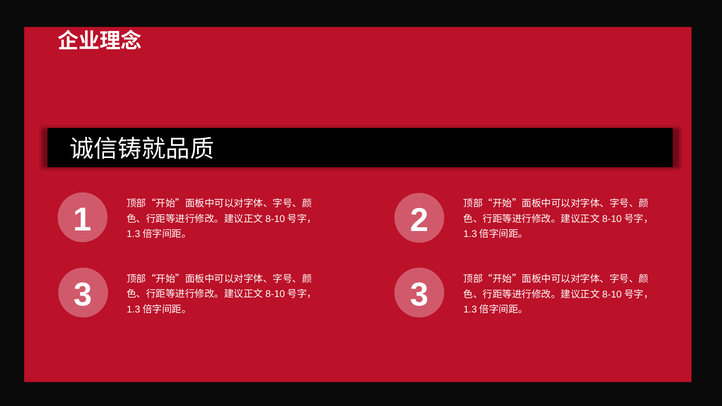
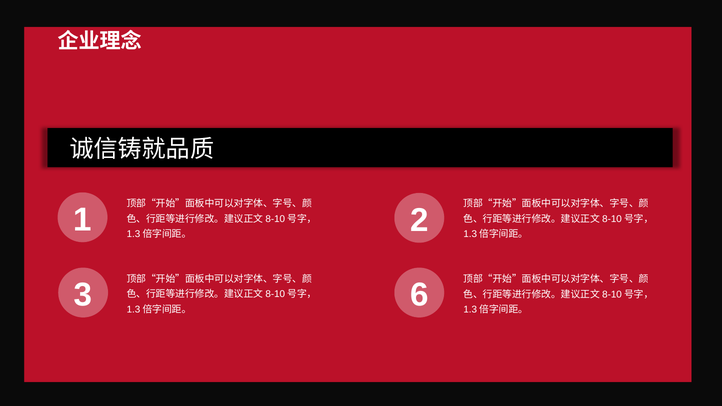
3 3: 3 -> 6
